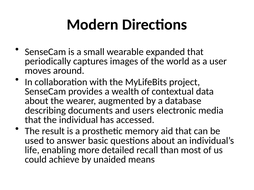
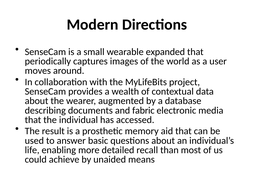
users: users -> fabric
